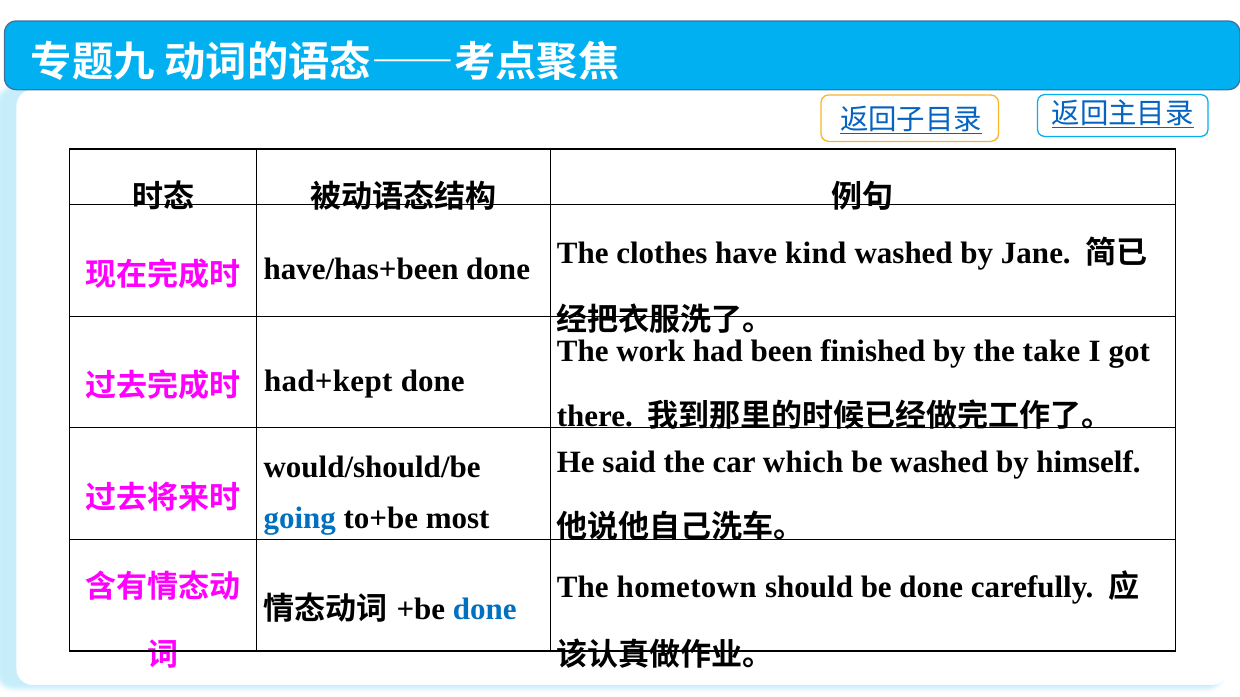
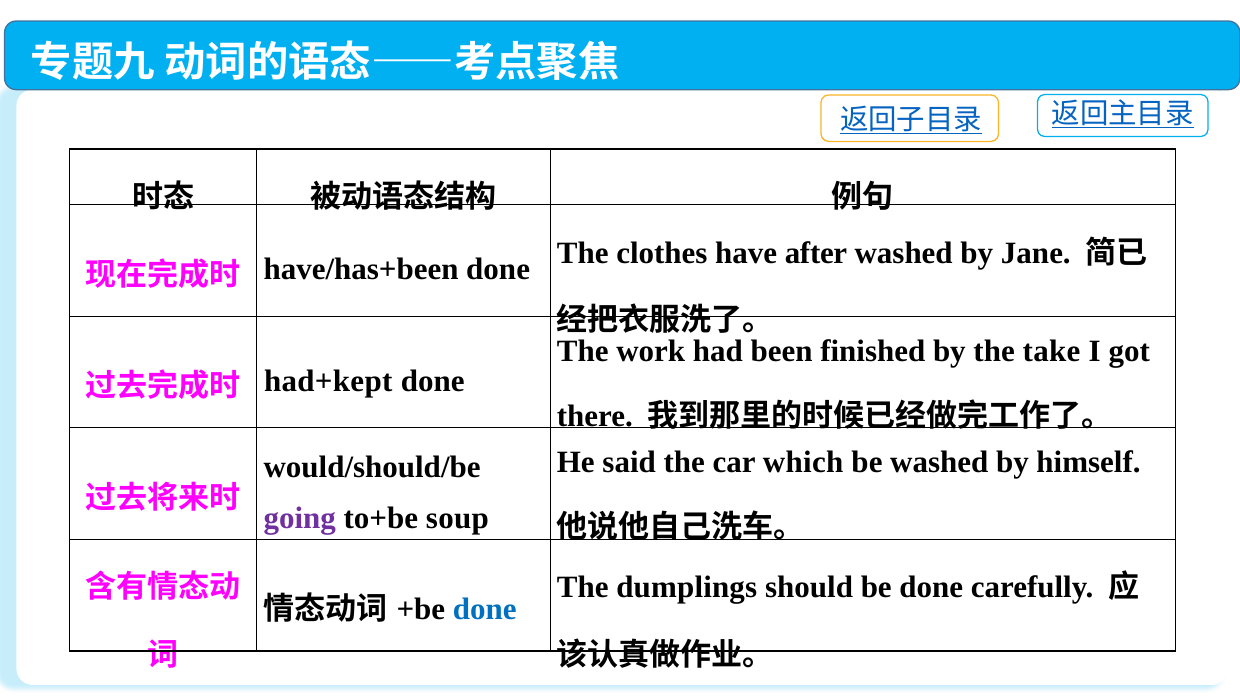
kind: kind -> after
going colour: blue -> purple
most: most -> soup
hometown: hometown -> dumplings
